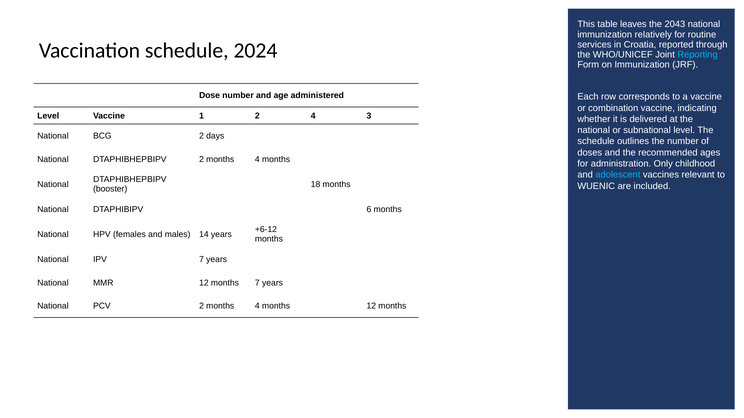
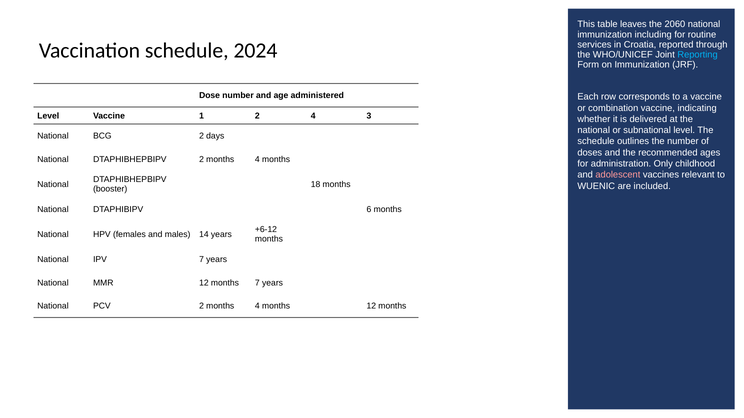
2043: 2043 -> 2060
relatively: relatively -> including
adolescent colour: light blue -> pink
